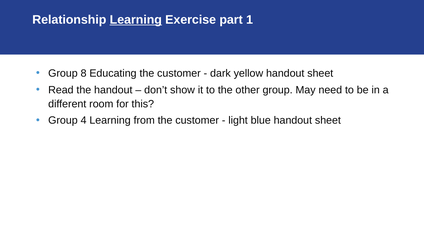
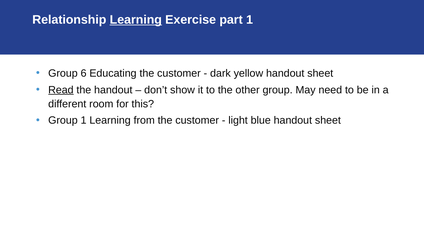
8: 8 -> 6
Read underline: none -> present
Group 4: 4 -> 1
